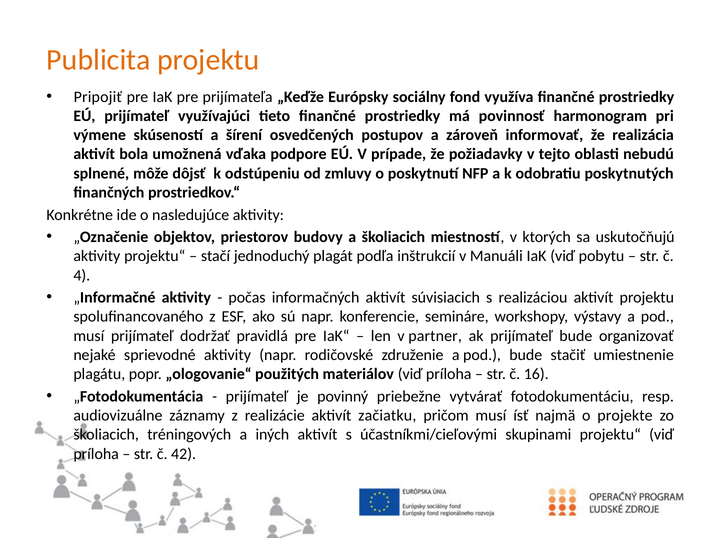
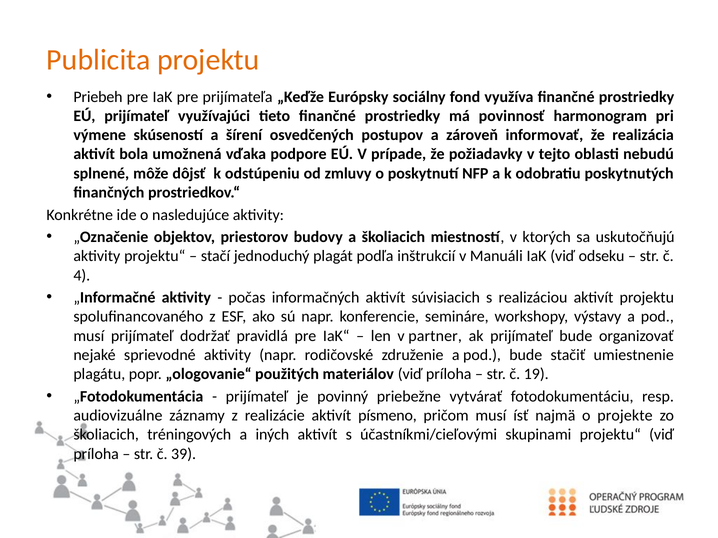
Pripojiť: Pripojiť -> Priebeh
pobytu: pobytu -> odseku
16: 16 -> 19
začiatku: začiatku -> písmeno
42: 42 -> 39
